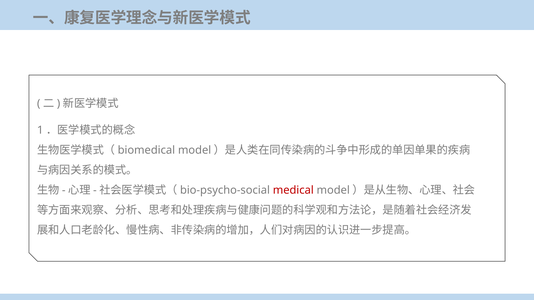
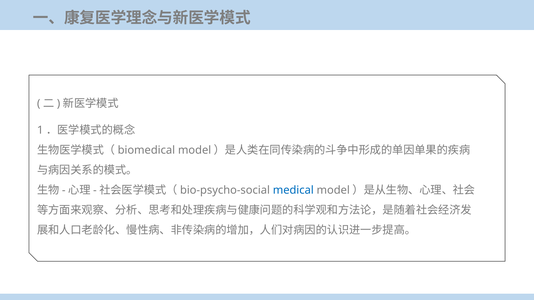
medical colour: red -> blue
